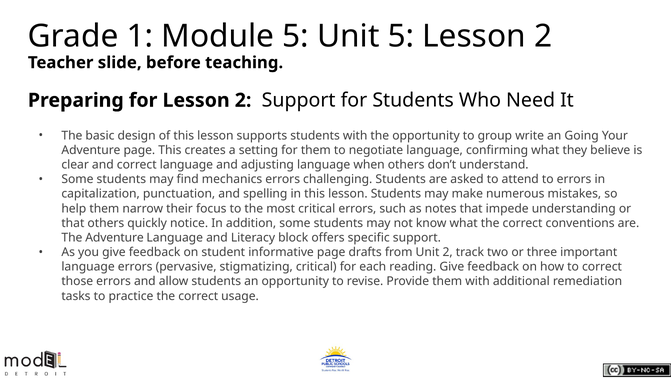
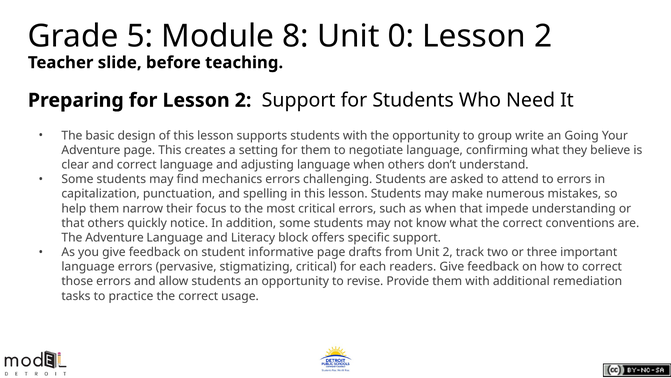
1: 1 -> 5
Module 5: 5 -> 8
Unit 5: 5 -> 0
as notes: notes -> when
reading: reading -> readers
